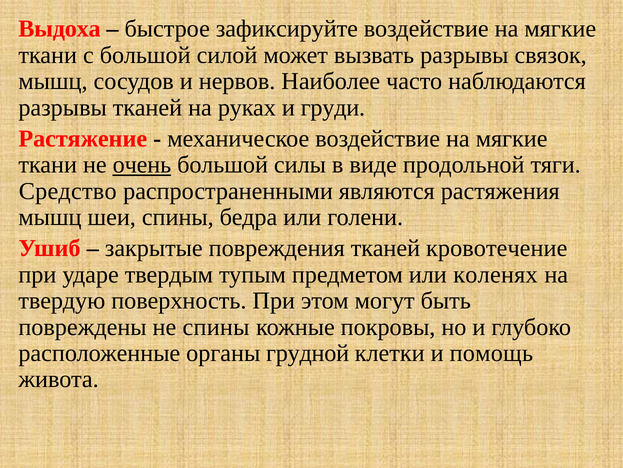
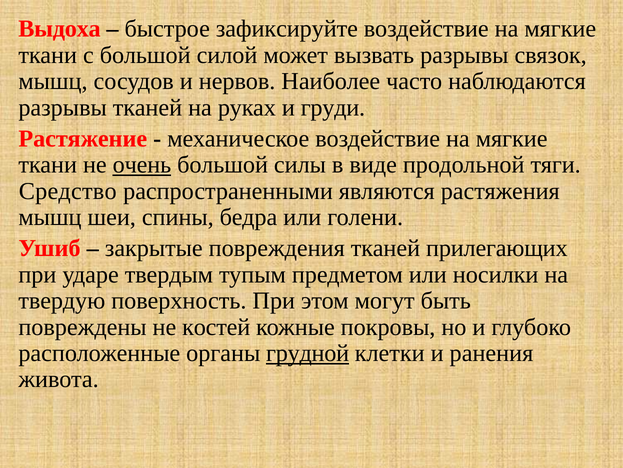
кровотечение: кровотечение -> прилегающих
коленях: коленях -> носилки
не спины: спины -> костей
грудной underline: none -> present
помощь: помощь -> ранения
